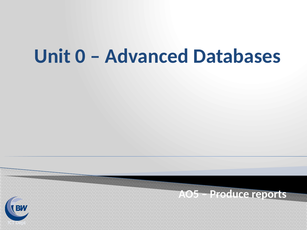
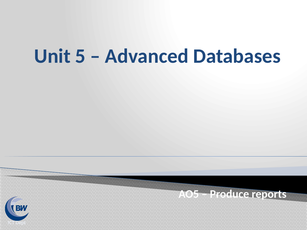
0: 0 -> 5
